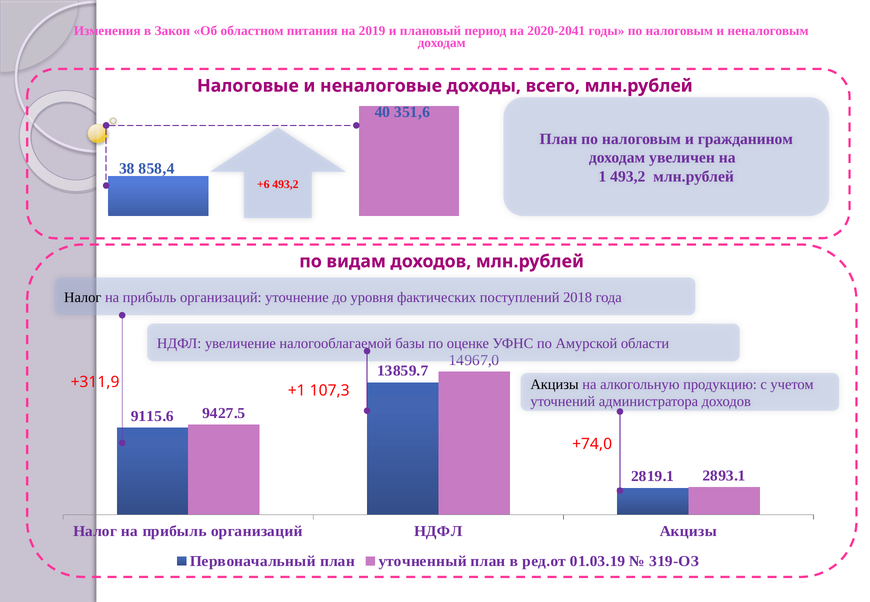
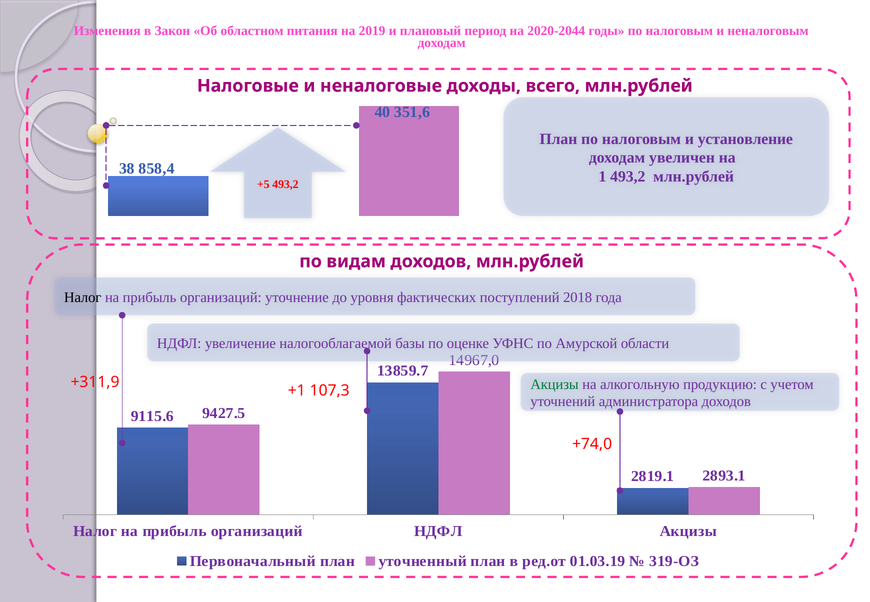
2020-2041: 2020-2041 -> 2020-2044
гражданином: гражданином -> установление
+6: +6 -> +5
Акцизы at (555, 384) colour: black -> green
